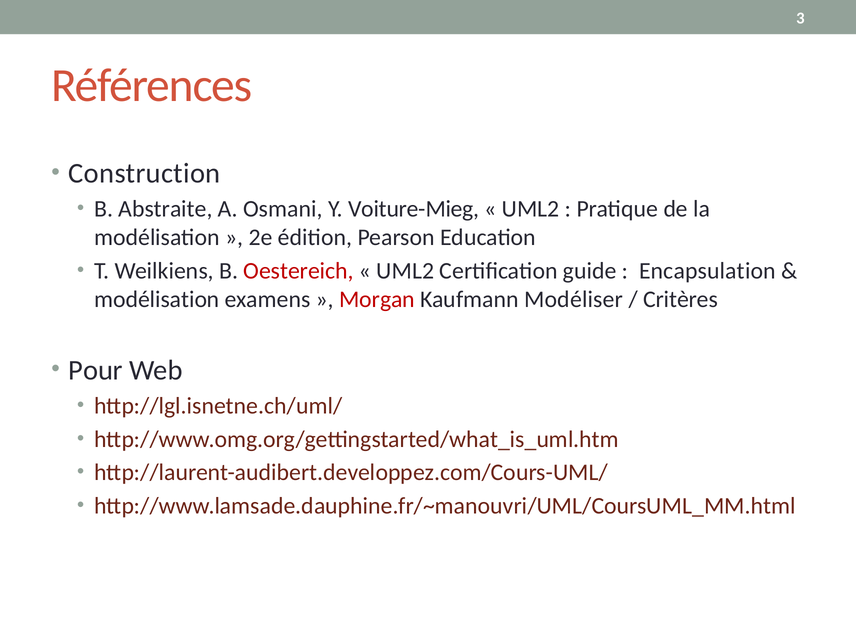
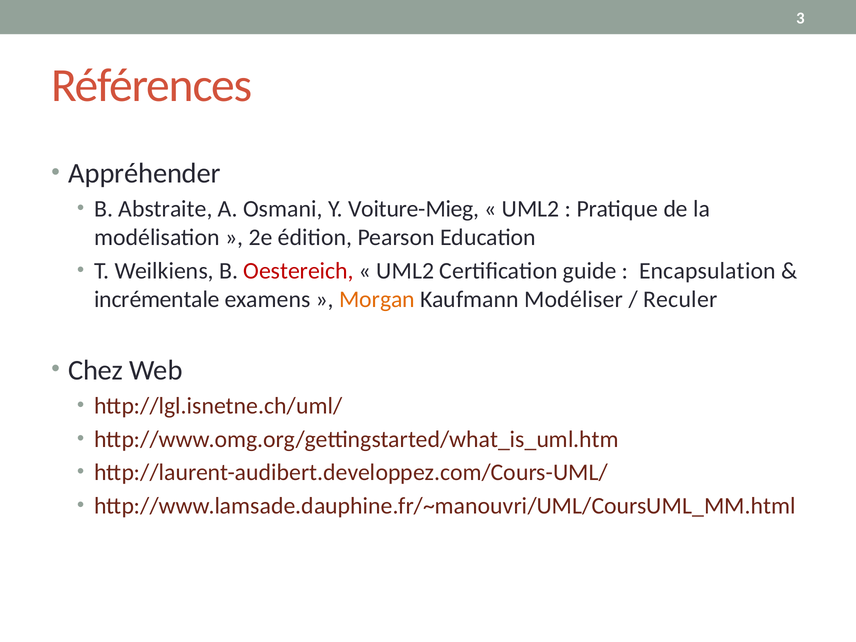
Construction: Construction -> Appréhender
modélisation at (157, 299): modélisation -> incrémentale
Morgan colour: red -> orange
Critères: Critères -> Reculer
Pour: Pour -> Chez
